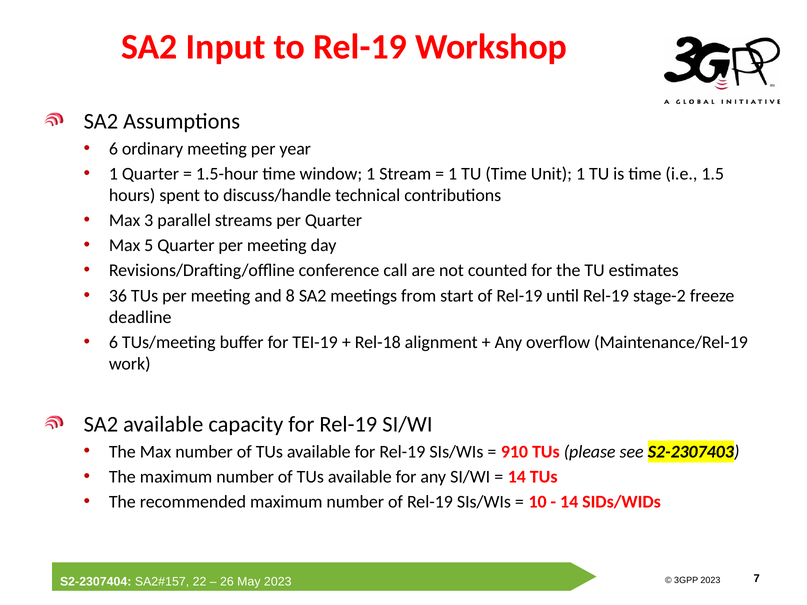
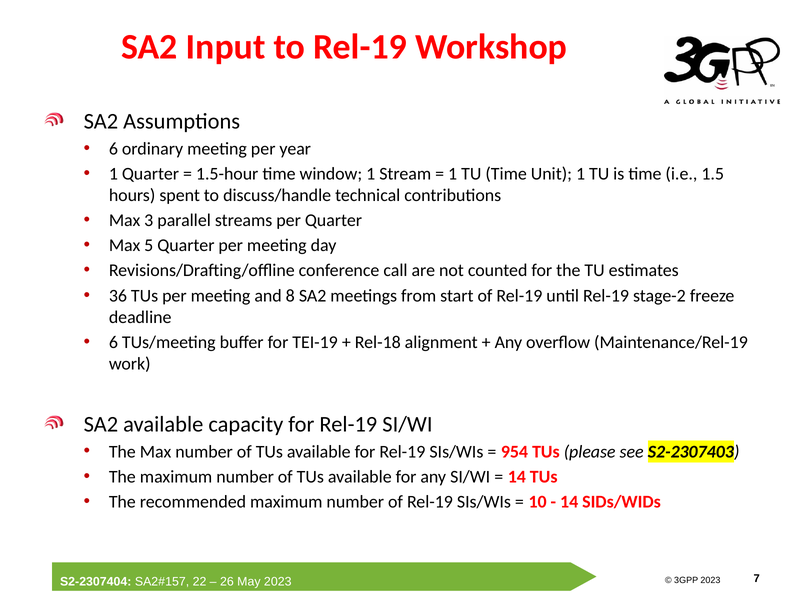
910: 910 -> 954
